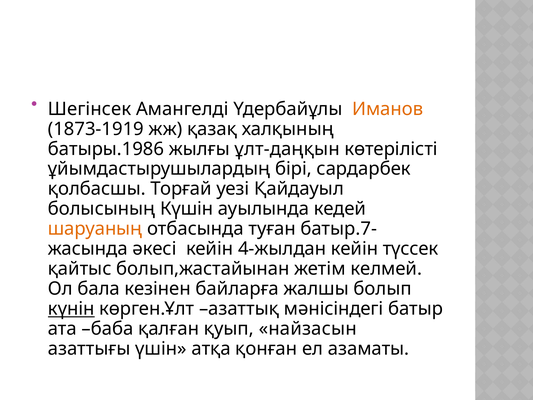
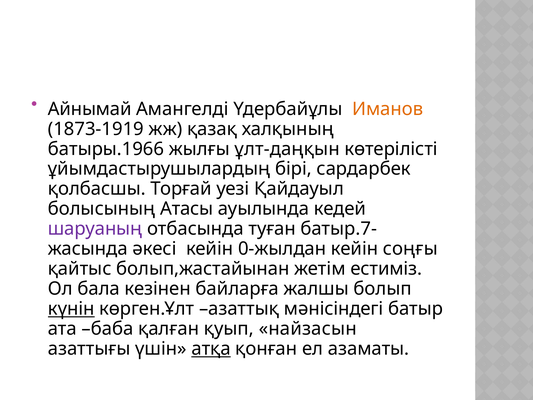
Шегінсек: Шегінсек -> Айнымай
батыры.1986: батыры.1986 -> батыры.1966
Күшін: Күшін -> Атасы
шаруаның colour: orange -> purple
4-жылдан: 4-жылдан -> 0-жылдан
түссек: түссек -> соңғы
келмей: келмей -> естиміз
атқа underline: none -> present
